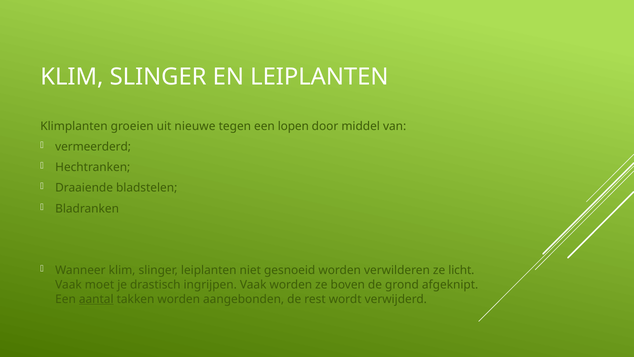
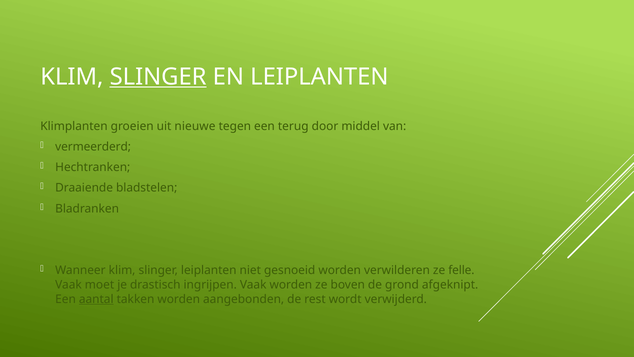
SLINGER at (158, 77) underline: none -> present
lopen: lopen -> terug
licht: licht -> felle
